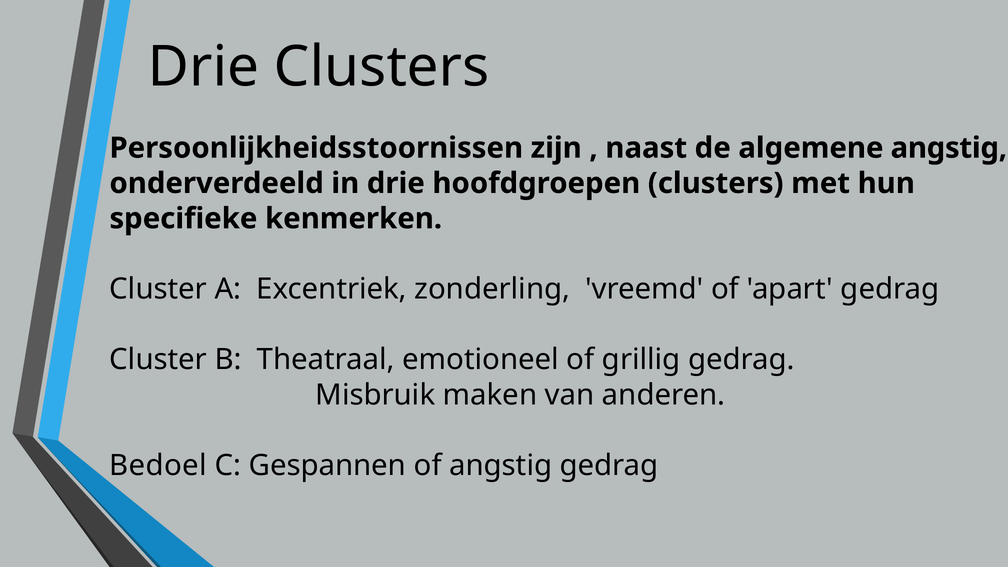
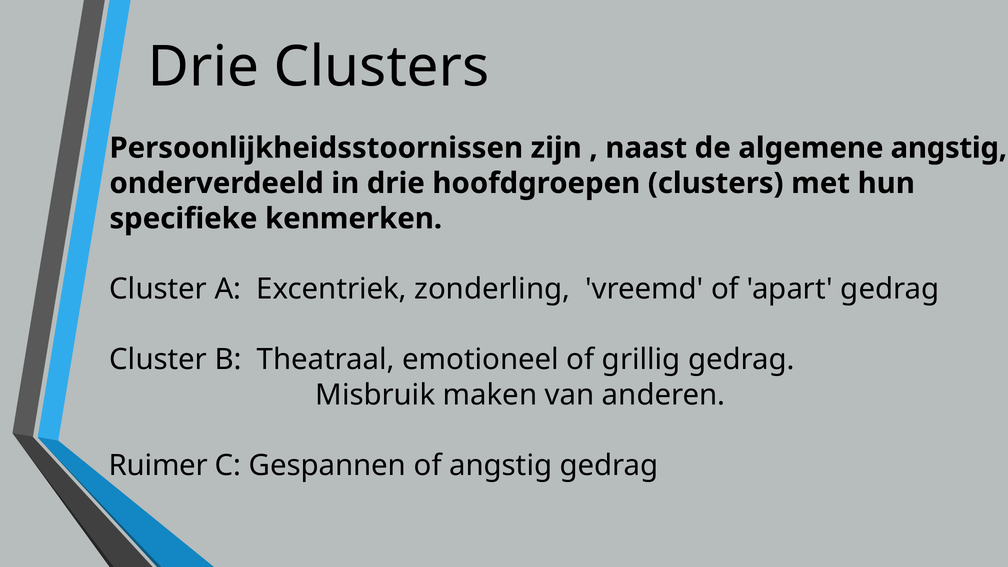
Bedoel: Bedoel -> Ruimer
